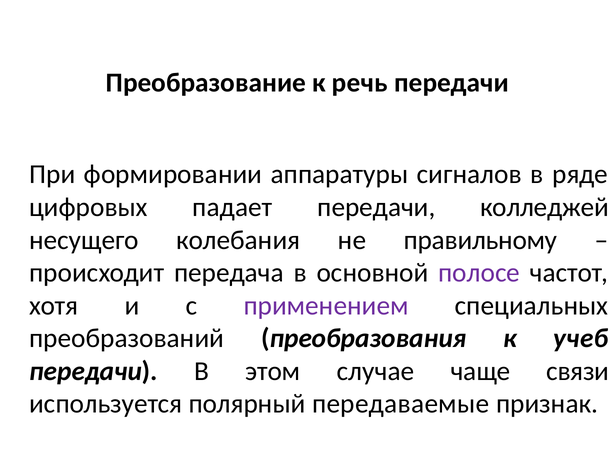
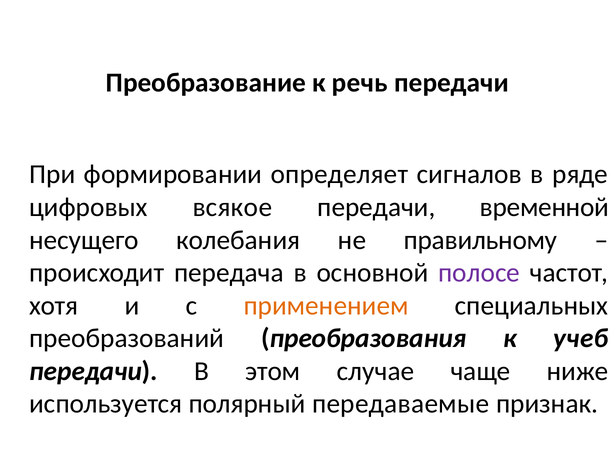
аппаратуры: аппаратуры -> определяет
падает: падает -> всякое
колледжей: колледжей -> временной
применением colour: purple -> orange
связи: связи -> ниже
